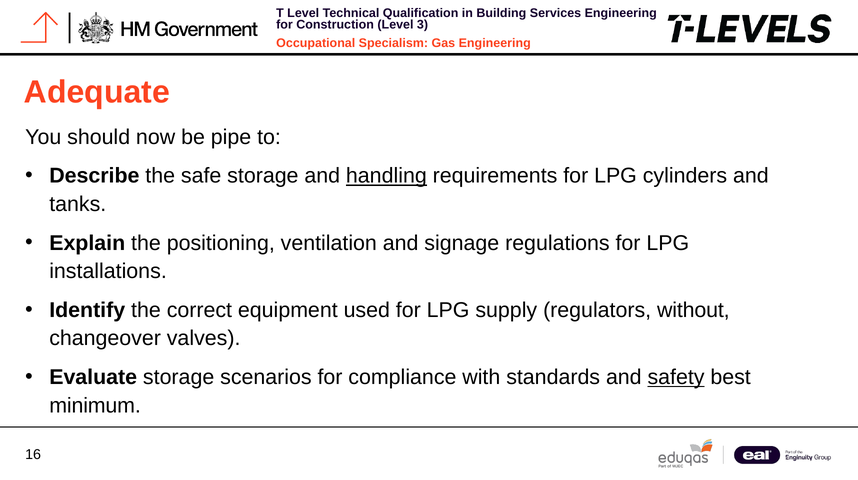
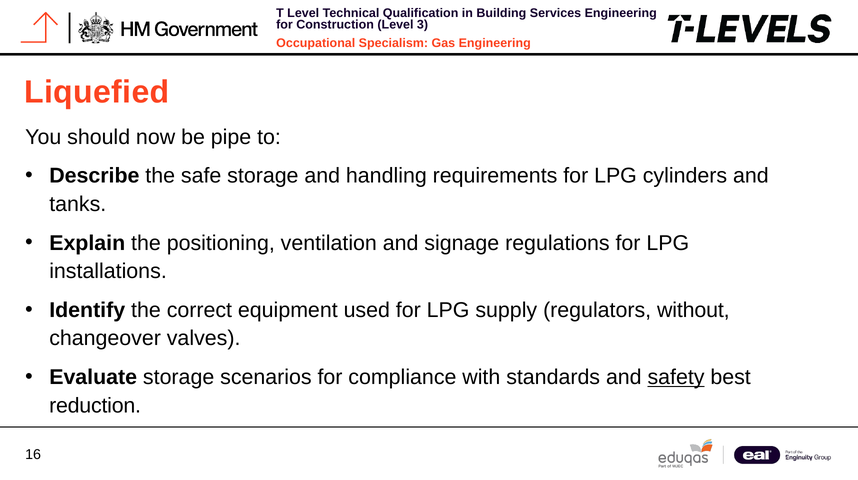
Adequate: Adequate -> Liquefied
handling underline: present -> none
minimum: minimum -> reduction
